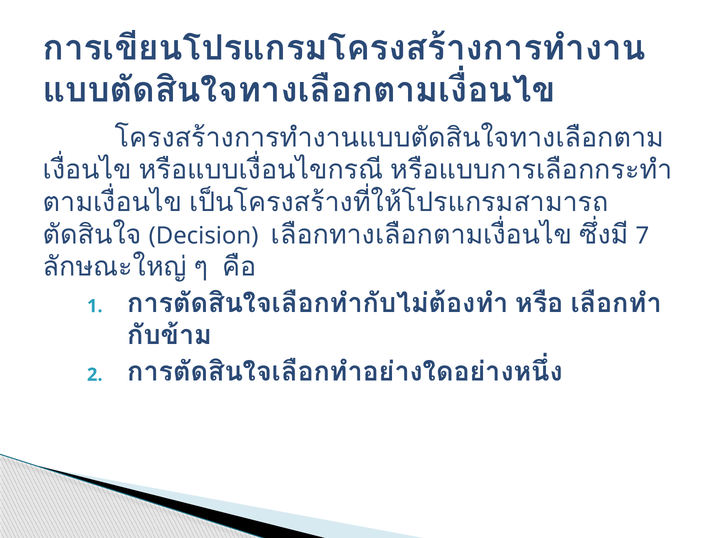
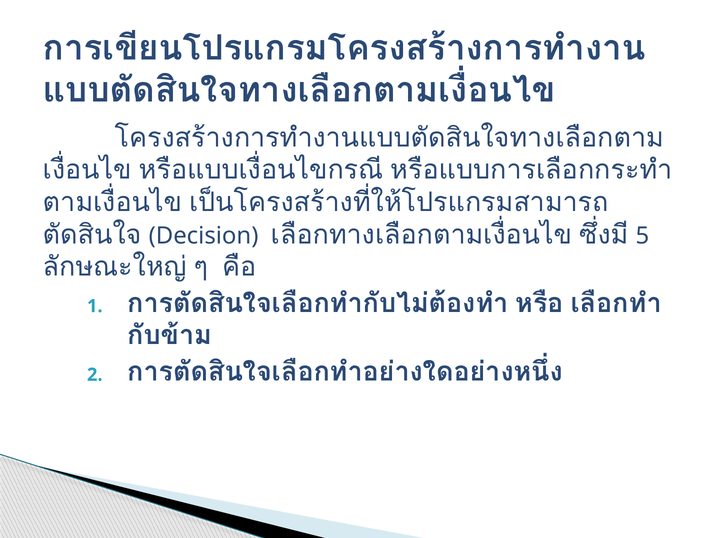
7: 7 -> 5
